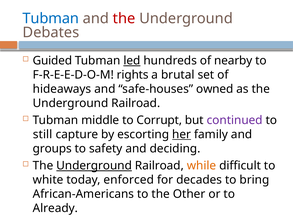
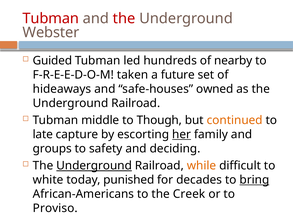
Tubman at (51, 18) colour: blue -> red
Debates: Debates -> Webster
led underline: present -> none
rights: rights -> taken
brutal: brutal -> future
Corrupt: Corrupt -> Though
continued colour: purple -> orange
still: still -> late
enforced: enforced -> punished
bring underline: none -> present
Other: Other -> Creek
Already: Already -> Proviso
